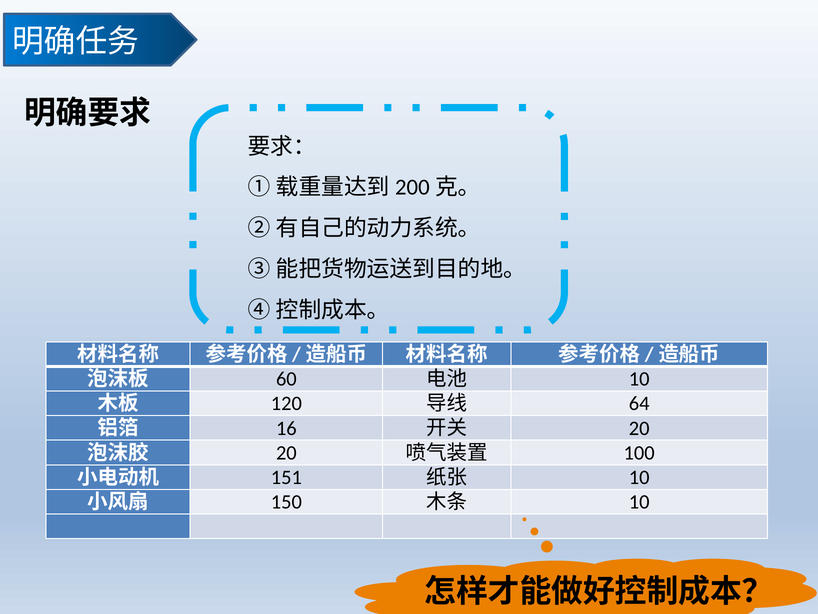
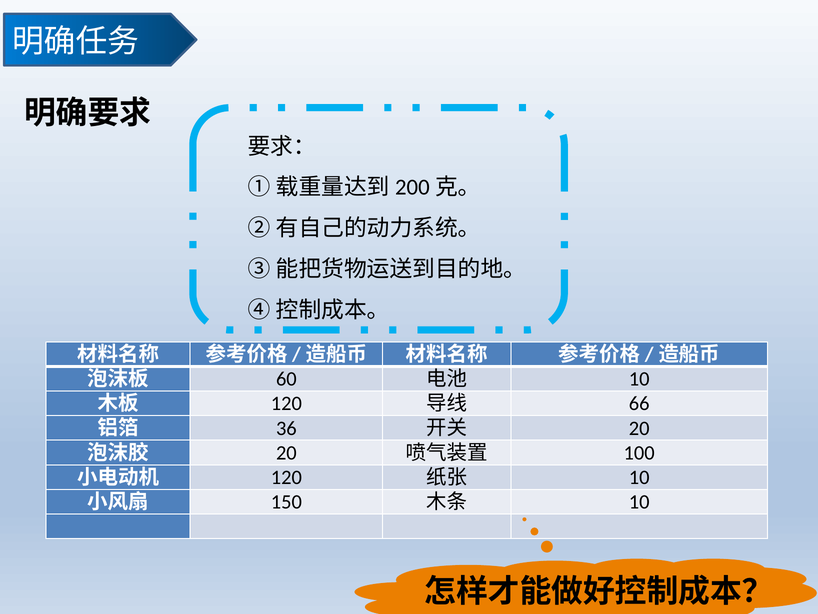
64: 64 -> 66
16: 16 -> 36
151 at (286, 477): 151 -> 120
